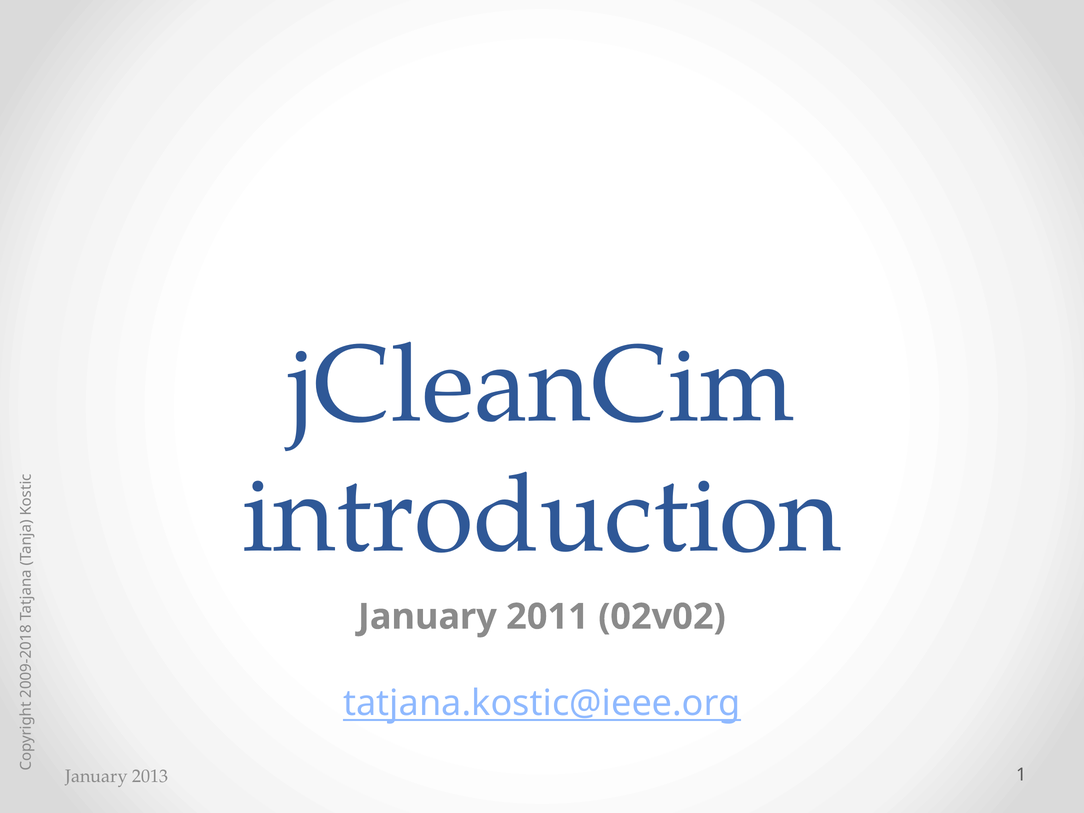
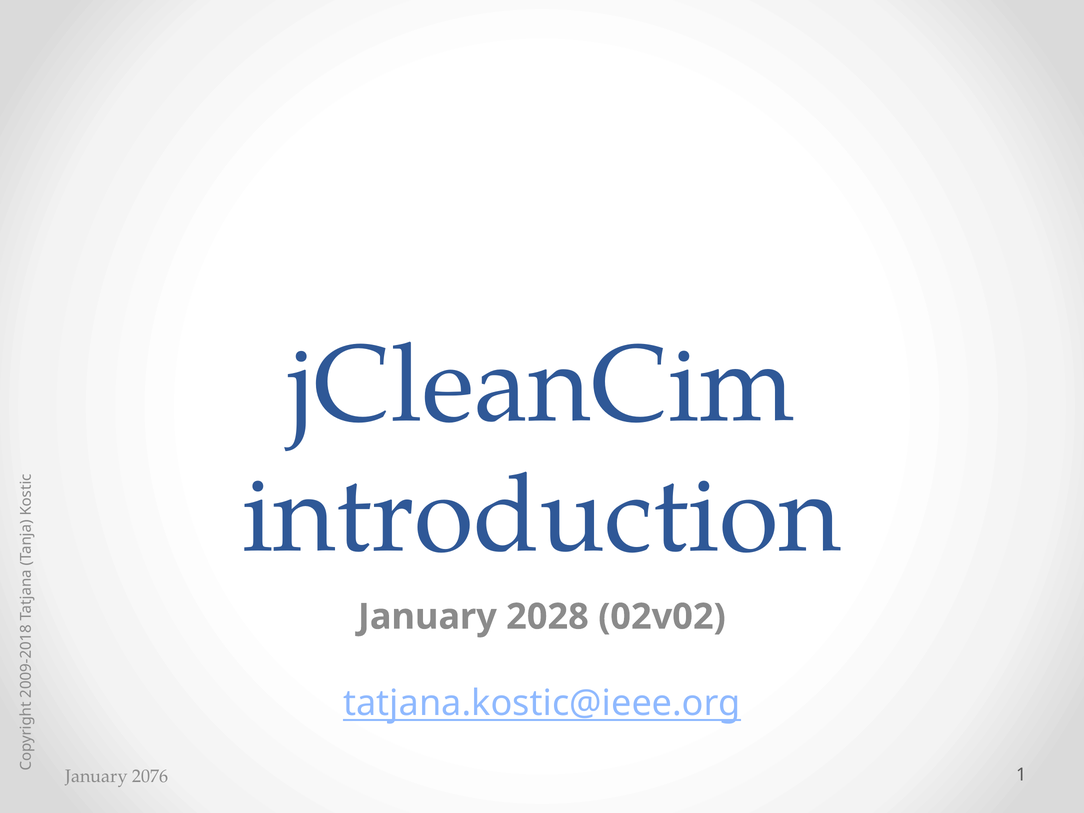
2011: 2011 -> 2028
2013: 2013 -> 2076
